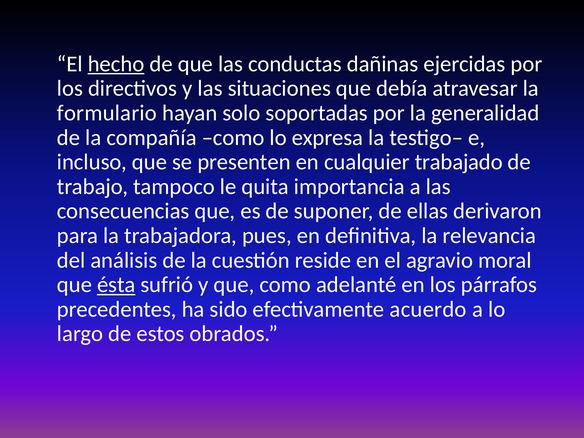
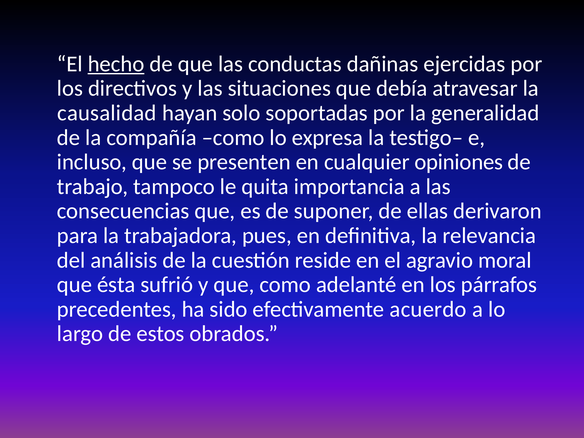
formulario: formulario -> causalidad
trabajado: trabajado -> opiniones
ésta underline: present -> none
